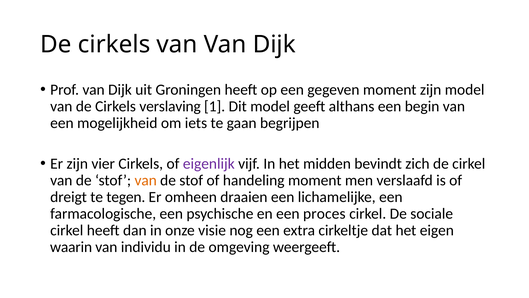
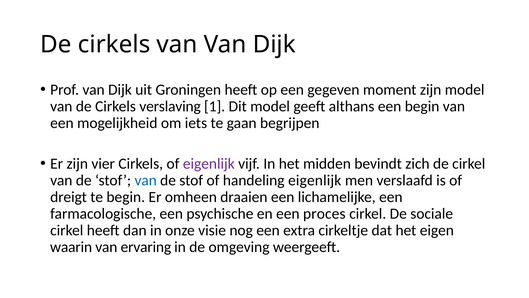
van at (146, 180) colour: orange -> blue
handeling moment: moment -> eigenlijk
te tegen: tegen -> begin
individu: individu -> ervaring
